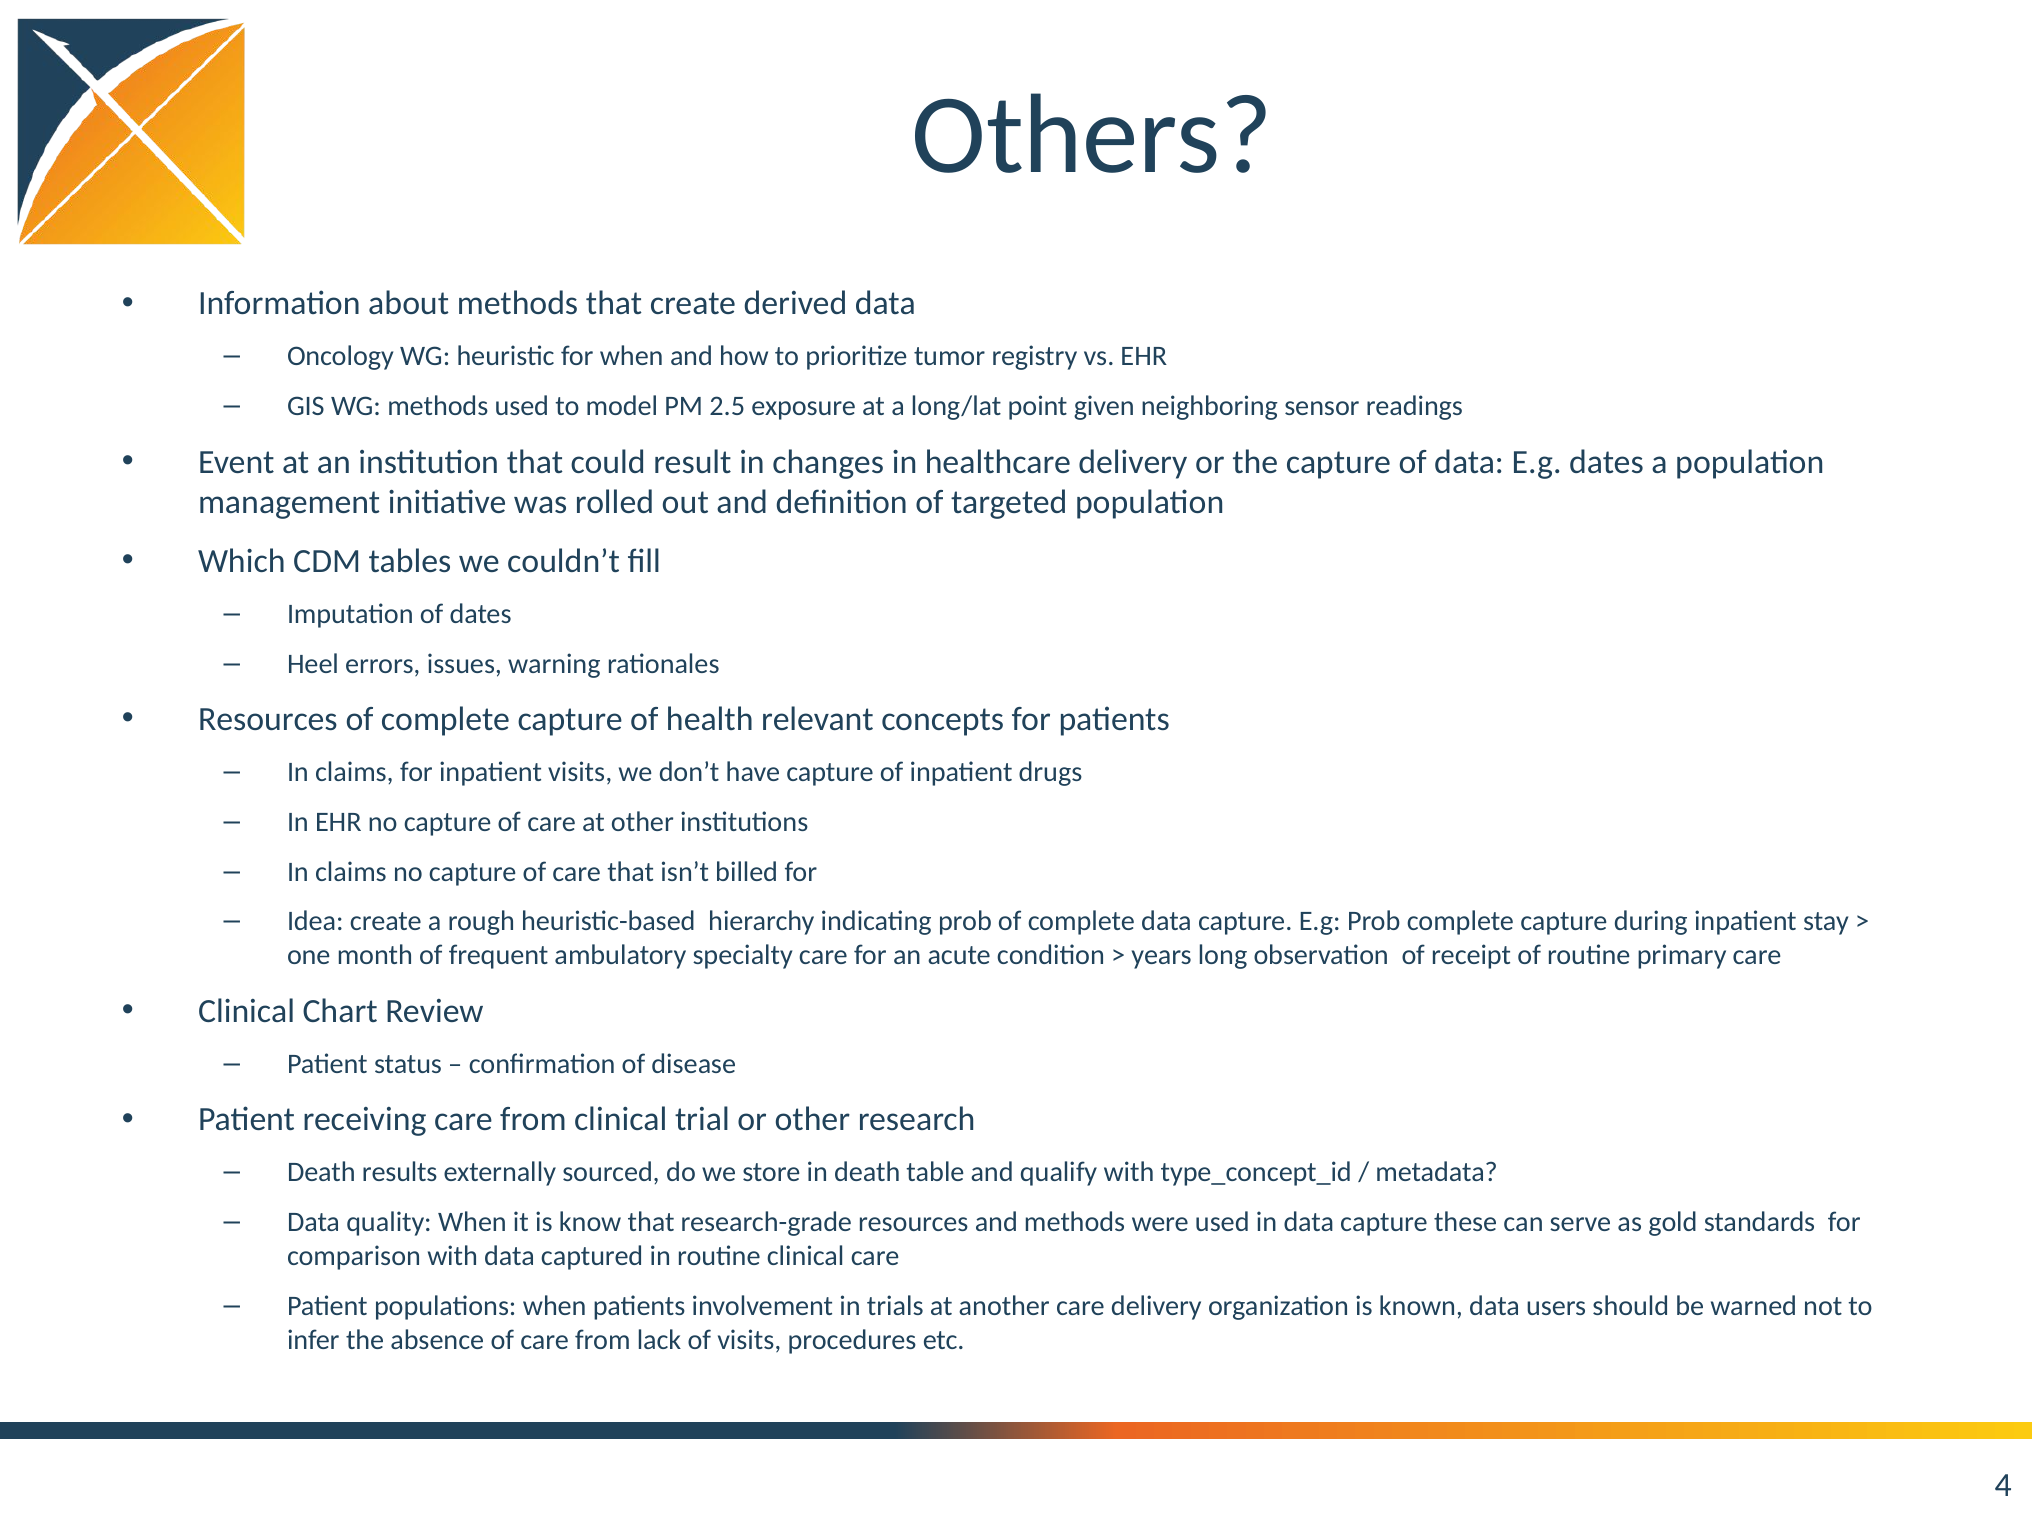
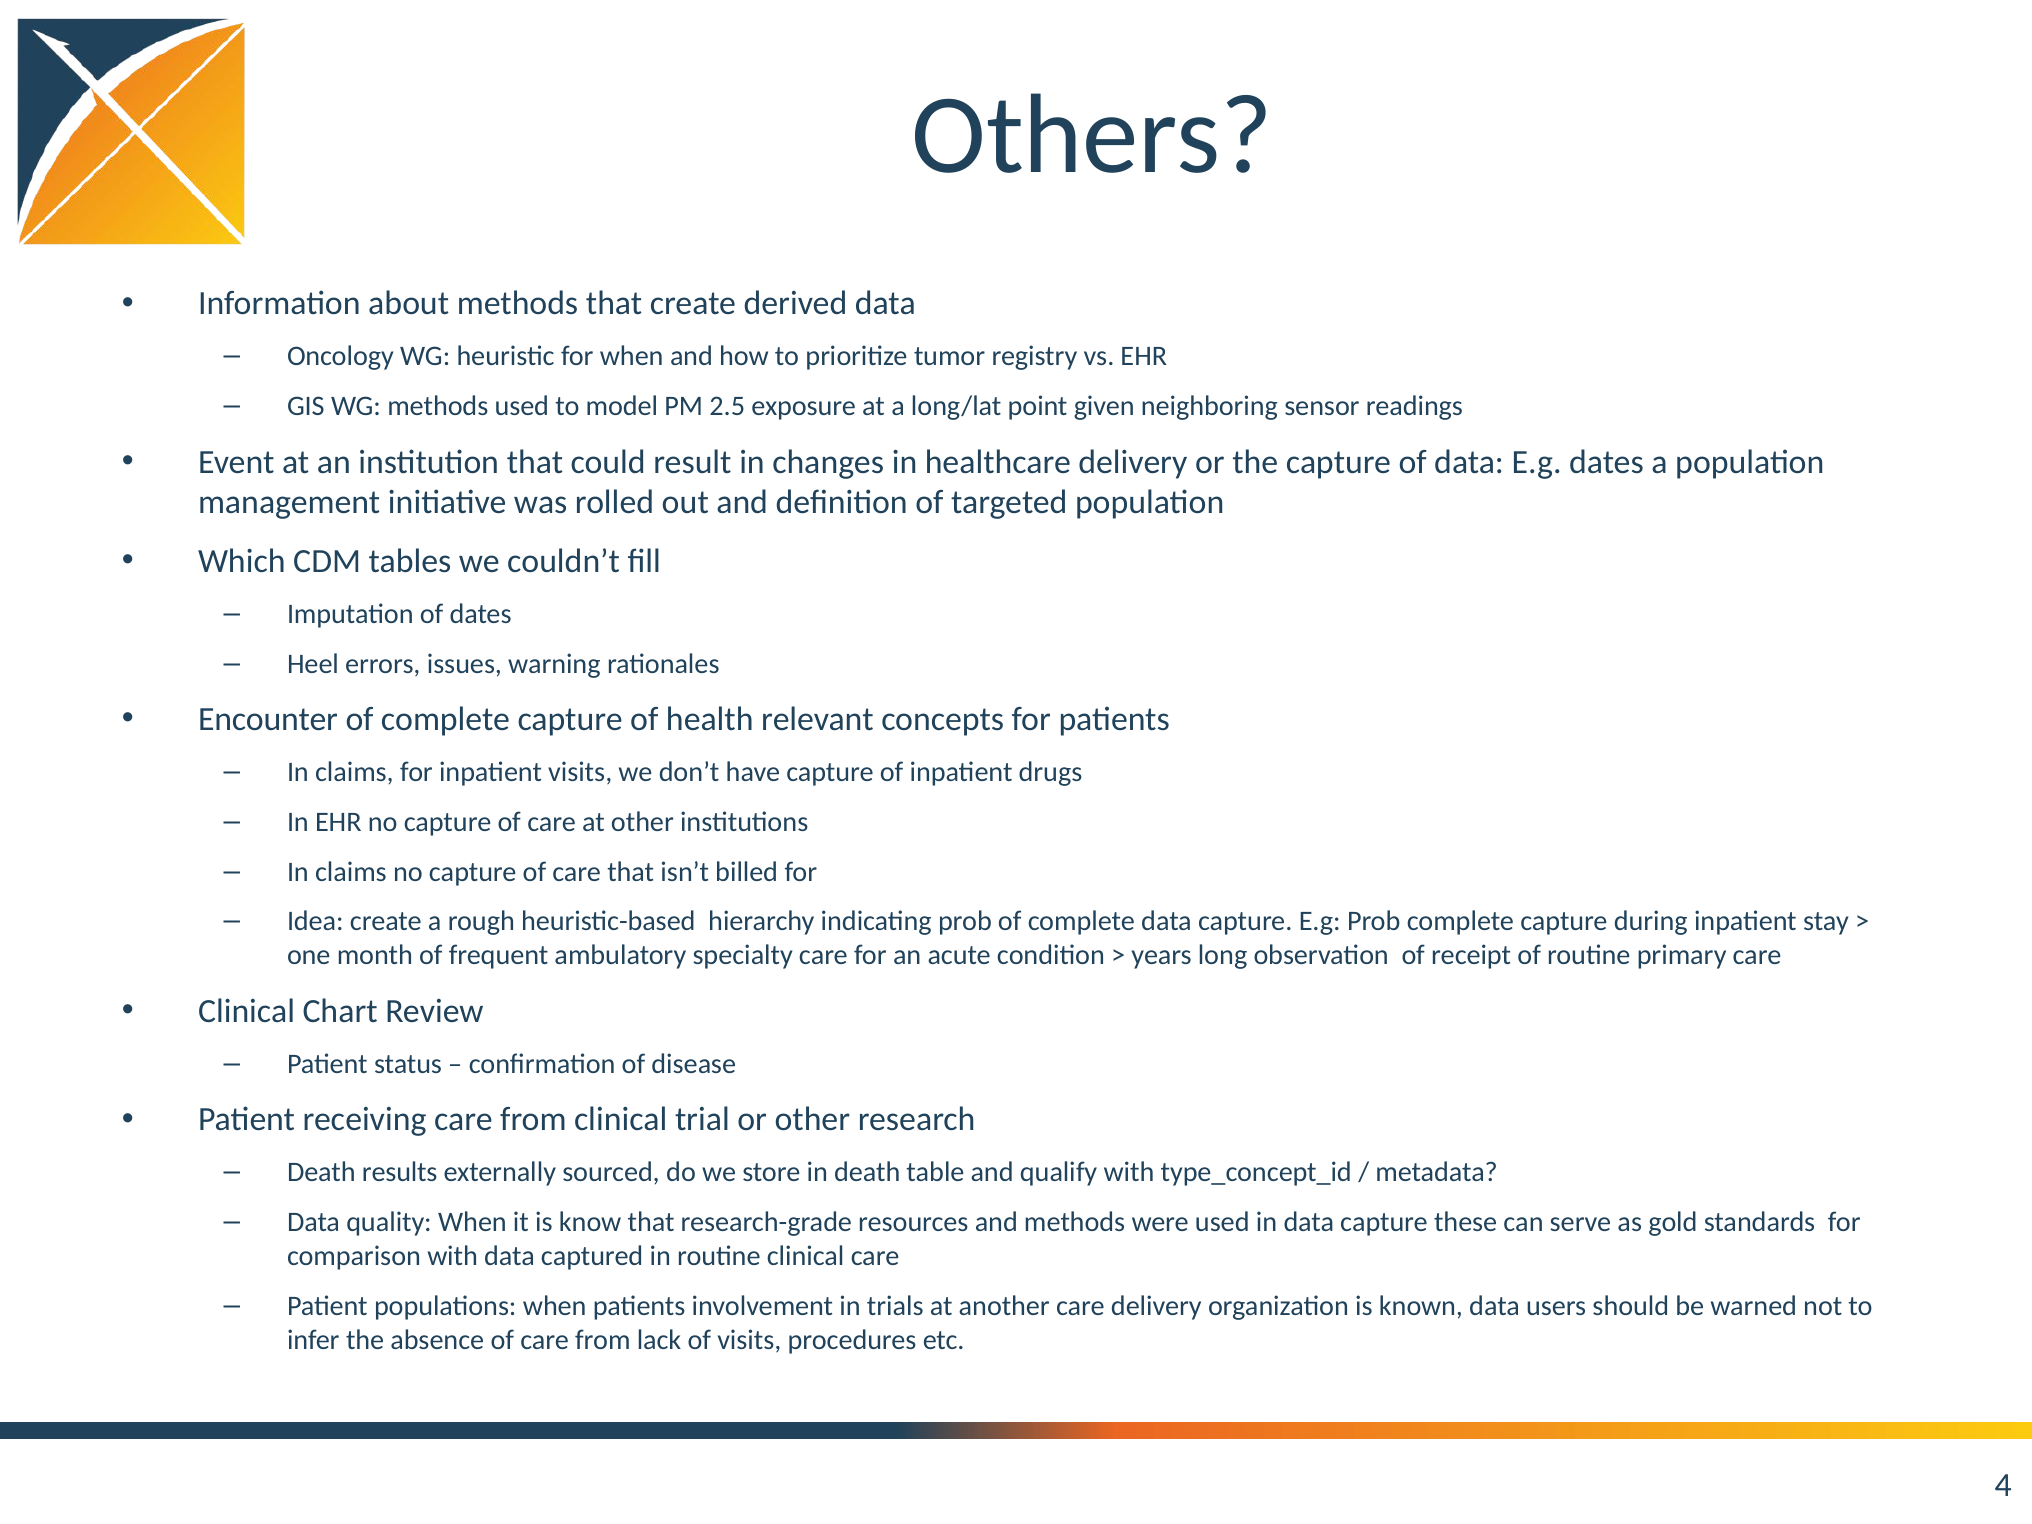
Resources at (268, 720): Resources -> Encounter
